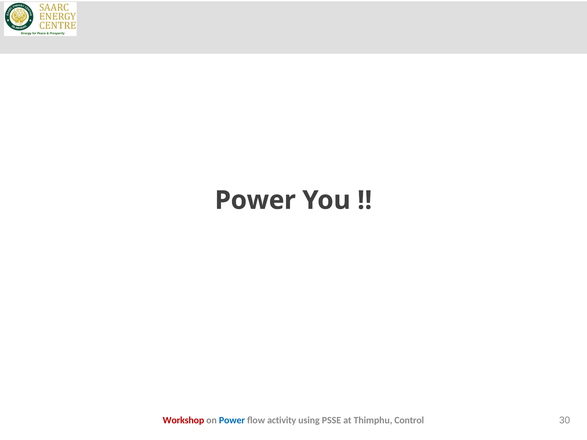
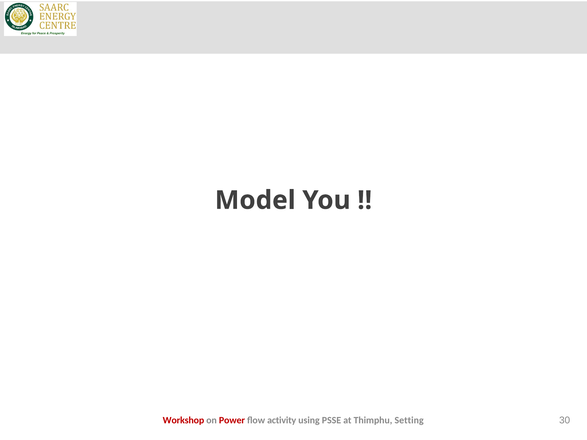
Power at (255, 200): Power -> Model
Power at (232, 420) colour: blue -> red
Control: Control -> Setting
